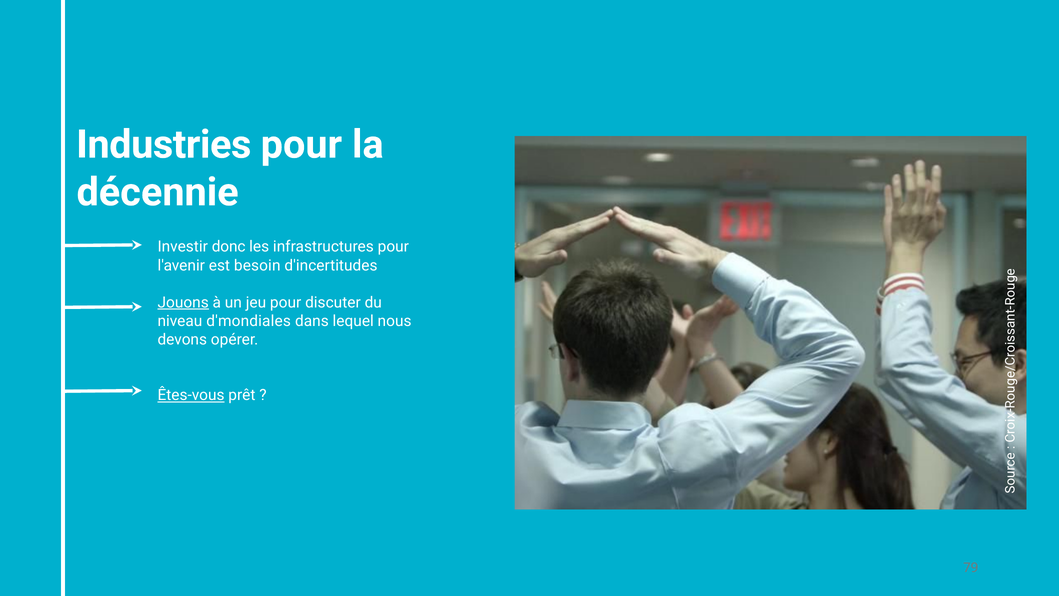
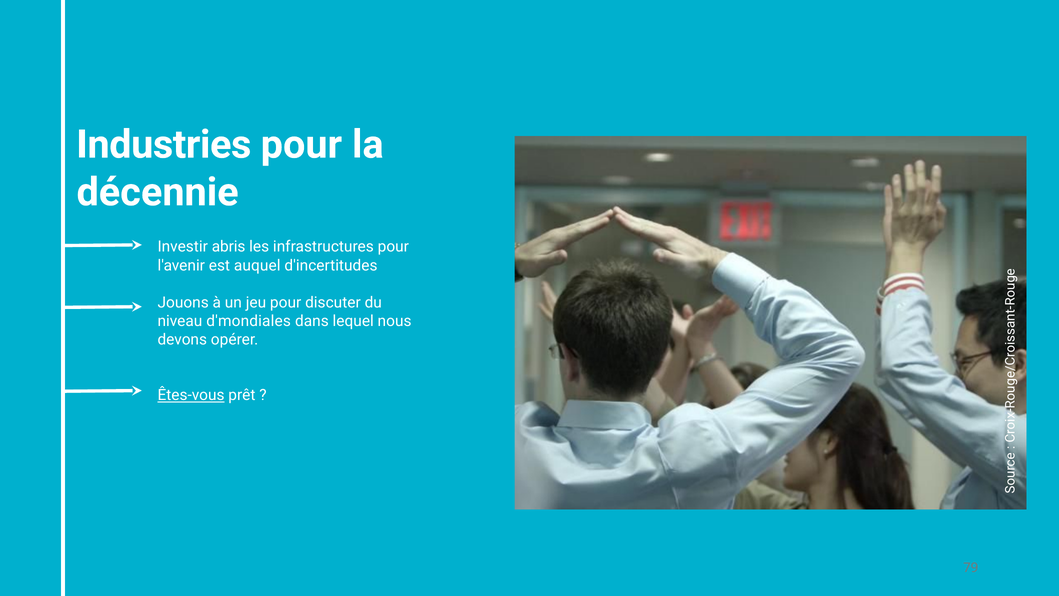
donc: donc -> abris
besoin: besoin -> auquel
Jouons underline: present -> none
